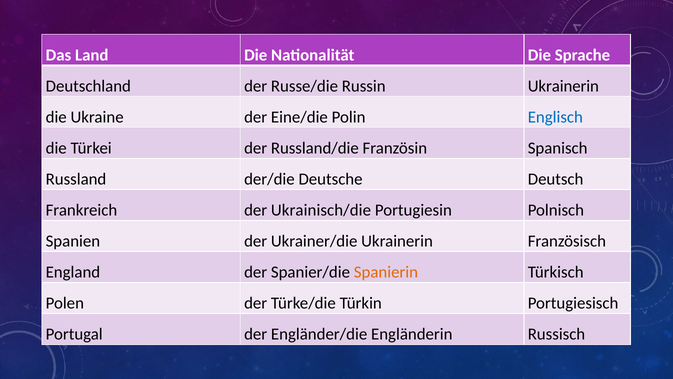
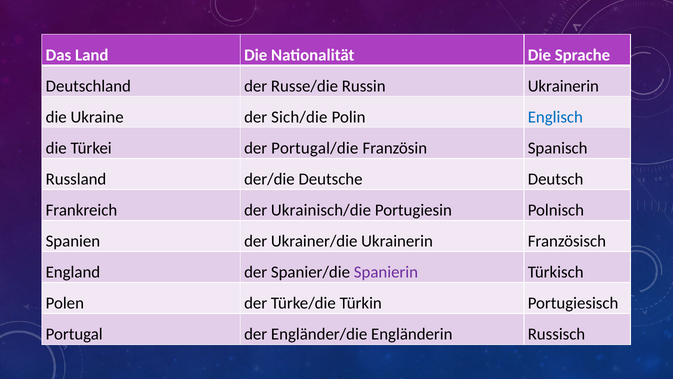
Eine/die: Eine/die -> Sich/die
Russland/die: Russland/die -> Portugal/die
Spanierin colour: orange -> purple
